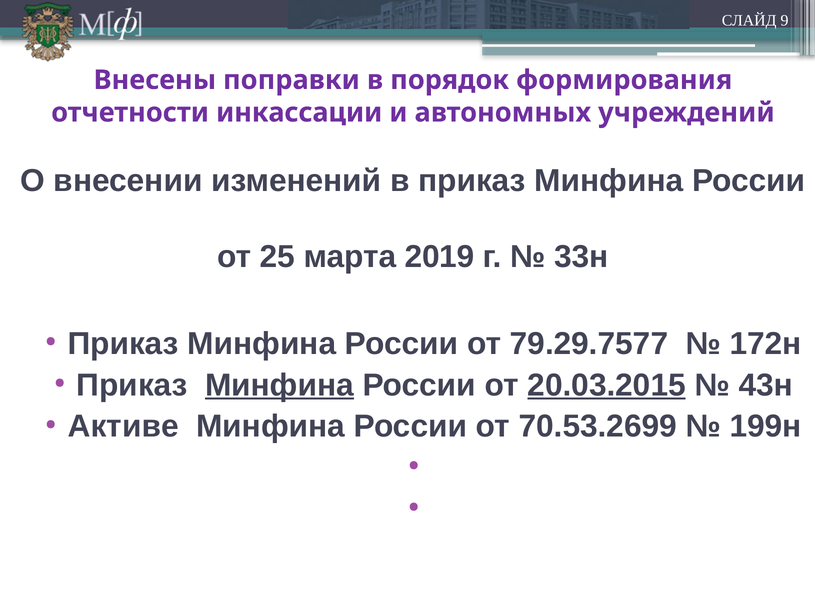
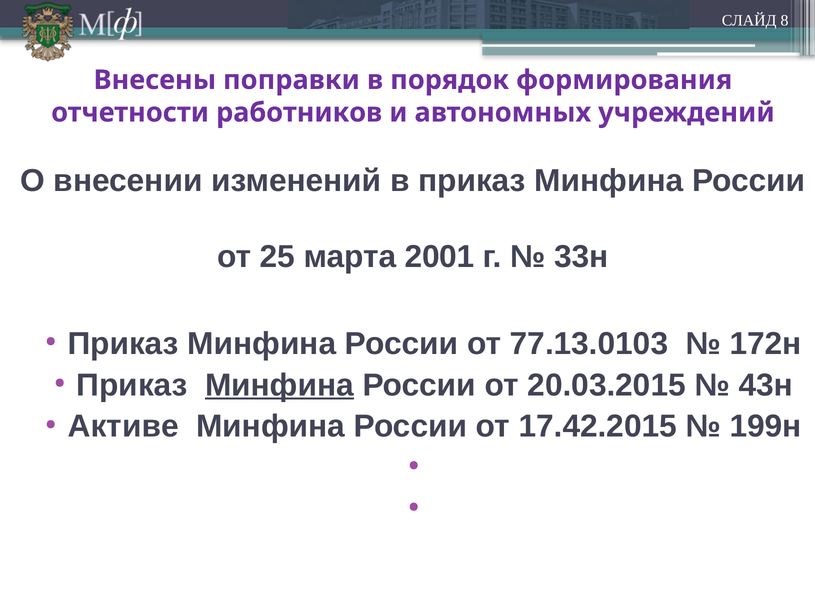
9: 9 -> 8
инкассации: инкассации -> работников
2019: 2019 -> 2001
79.29.7577: 79.29.7577 -> 77.13.0103
20.03.2015 underline: present -> none
70.53.2699: 70.53.2699 -> 17.42.2015
